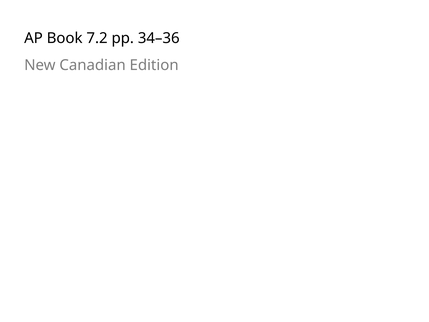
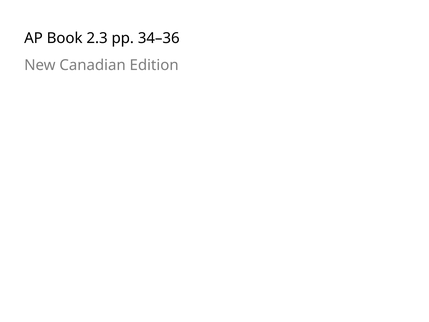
7.2: 7.2 -> 2.3
